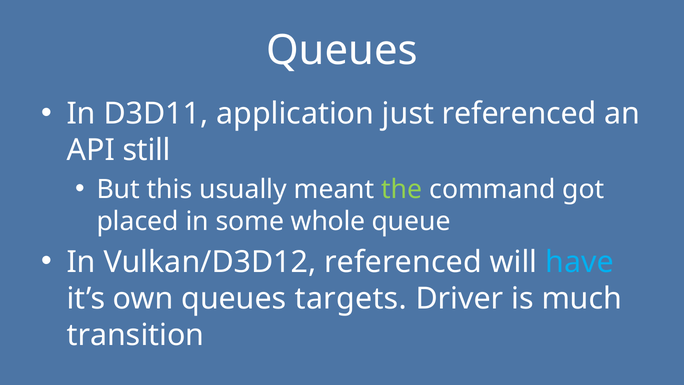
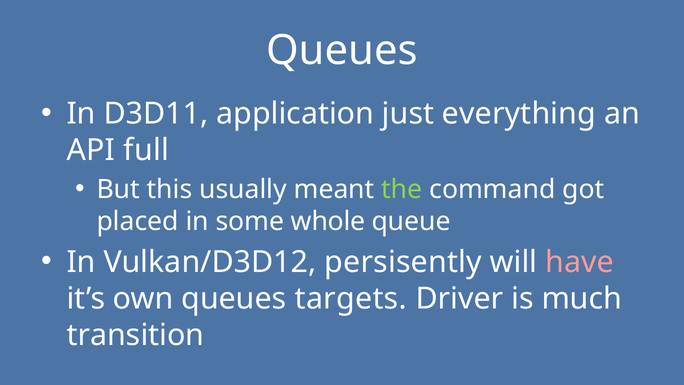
just referenced: referenced -> everything
still: still -> full
Vulkan/D3D12 referenced: referenced -> persisently
have colour: light blue -> pink
